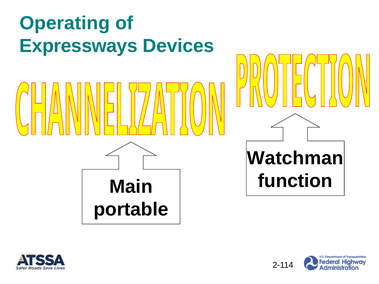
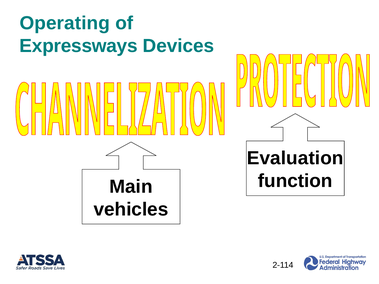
Watchman: Watchman -> Evaluation
portable: portable -> vehicles
